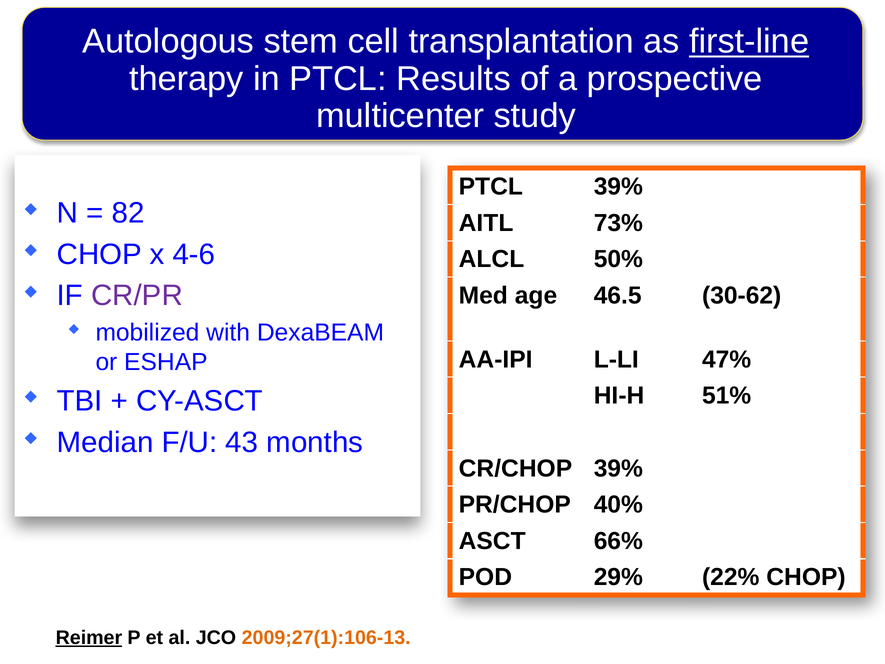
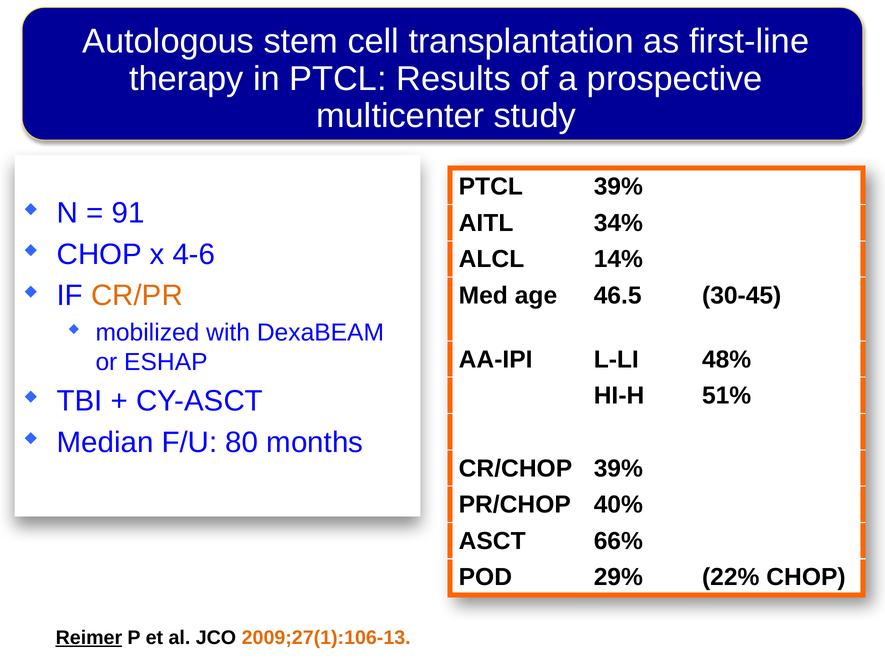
first-line underline: present -> none
82: 82 -> 91
73%: 73% -> 34%
50%: 50% -> 14%
30-62: 30-62 -> 30-45
CR/PR colour: purple -> orange
47%: 47% -> 48%
43: 43 -> 80
